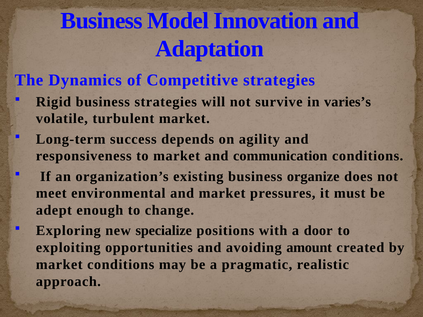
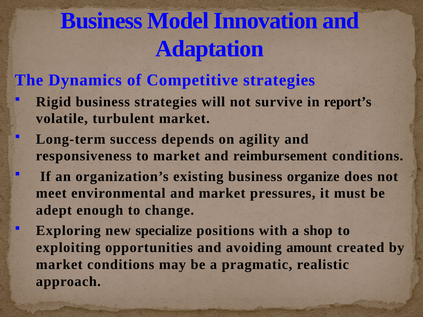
varies’s: varies’s -> report’s
communication: communication -> reimbursement
door: door -> shop
